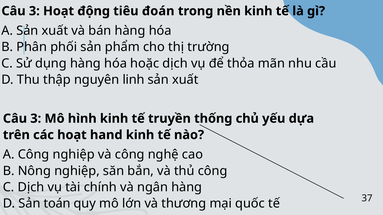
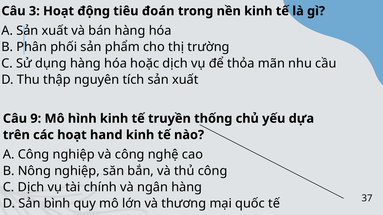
linh: linh -> tích
3 at (36, 119): 3 -> 9
toán: toán -> bình
